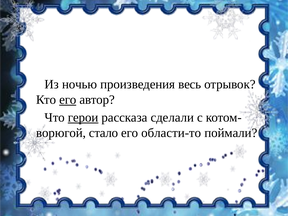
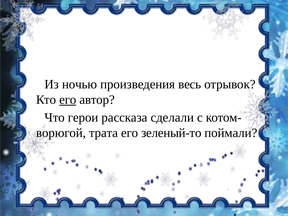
герои underline: present -> none
стало: стало -> трата
области-то: области-то -> зеленый-то
